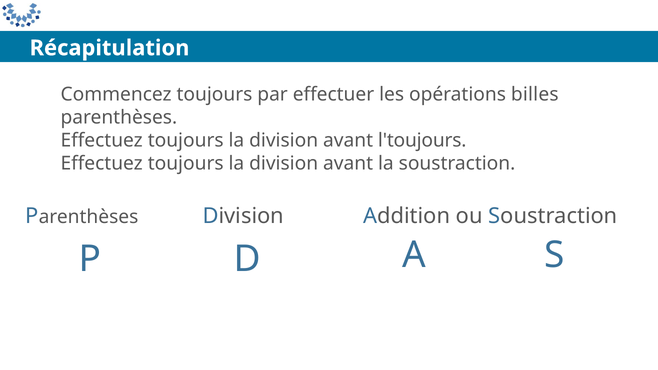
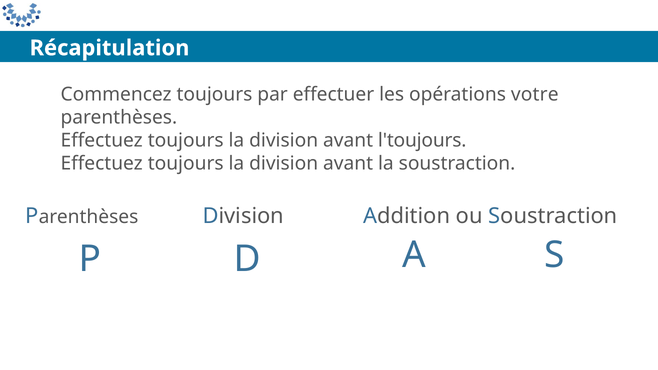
billes: billes -> votre
